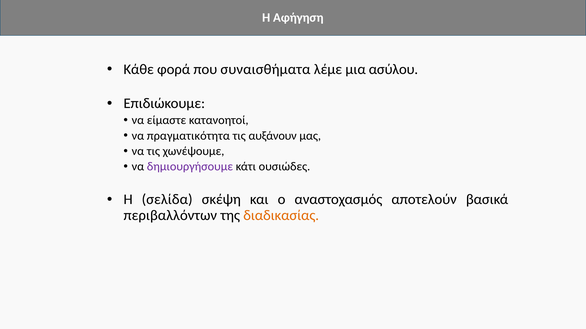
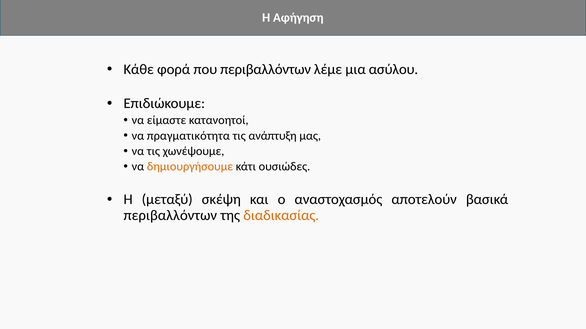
που συναισθήματα: συναισθήματα -> περιβαλλόντων
αυξάνουν: αυξάνουν -> ανάπτυξη
δημιουργήσουμε colour: purple -> orange
σελίδα: σελίδα -> μεταξύ
